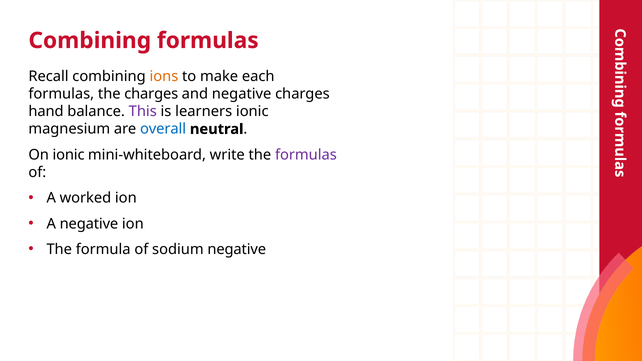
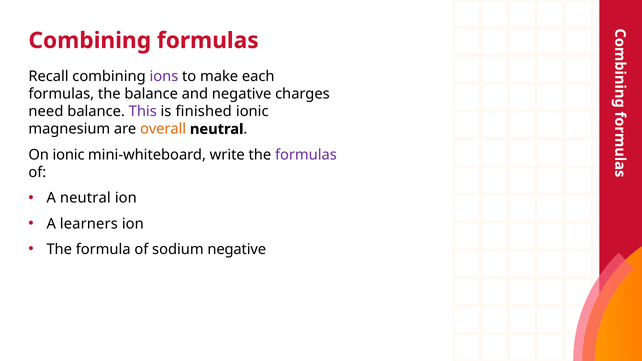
ions colour: orange -> purple
the charges: charges -> balance
hand: hand -> need
learners: learners -> finished
overall colour: blue -> orange
A worked: worked -> neutral
A negative: negative -> learners
